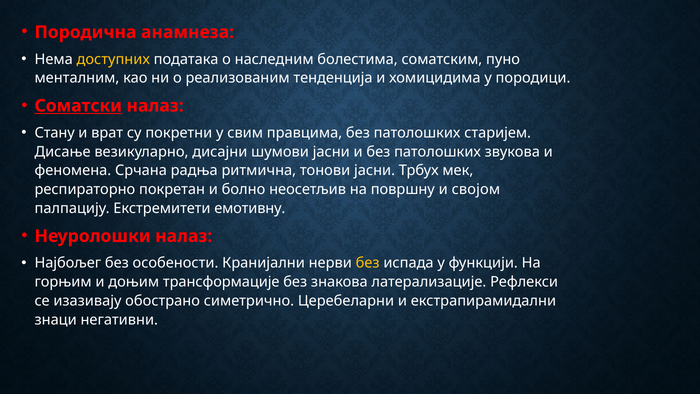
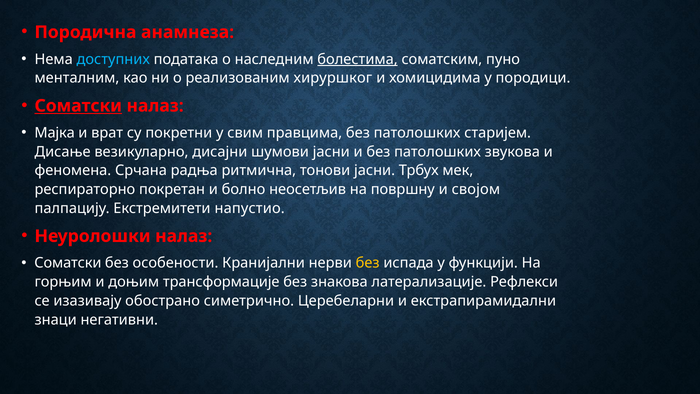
доступних colour: yellow -> light blue
болестима underline: none -> present
тенденција: тенденција -> хируршког
Стану: Стану -> Мајка
емотивну: емотивну -> напустио
Најбољег at (68, 263): Најбољег -> Соматски
